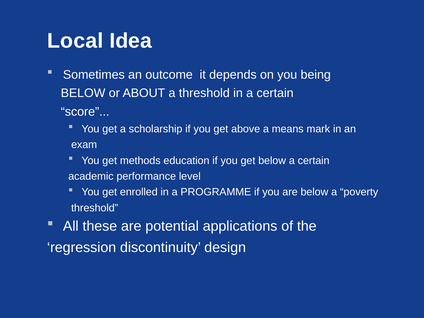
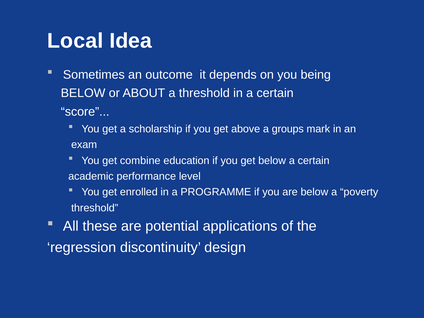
means: means -> groups
methods: methods -> combine
